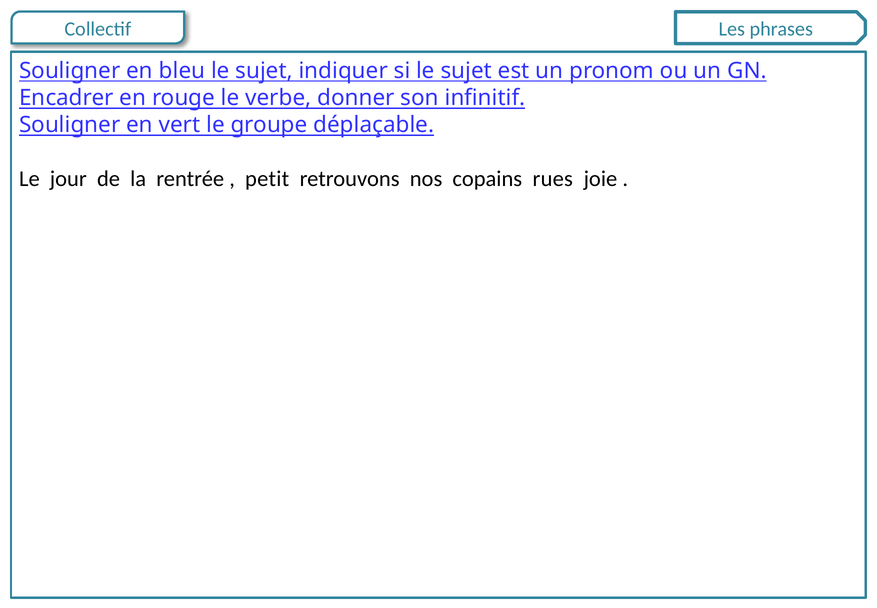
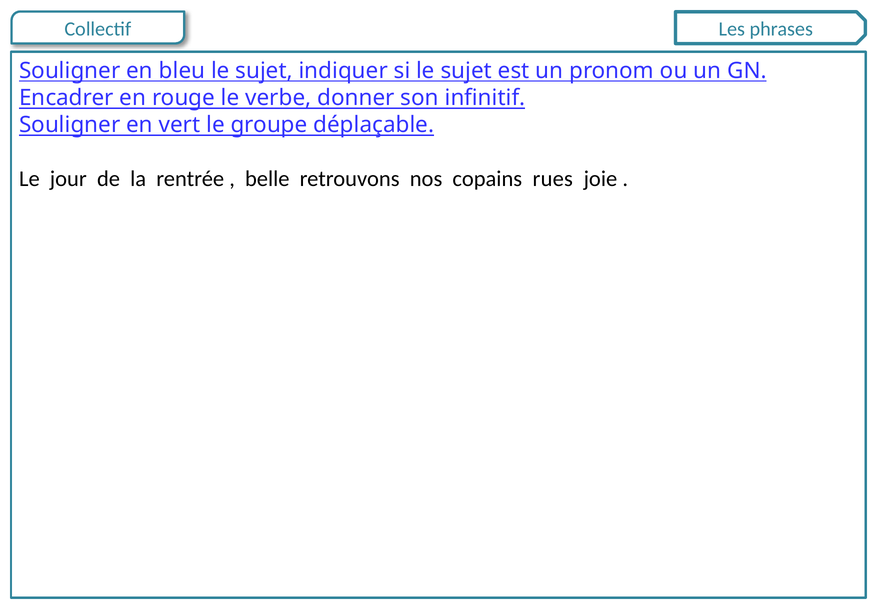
petit: petit -> belle
